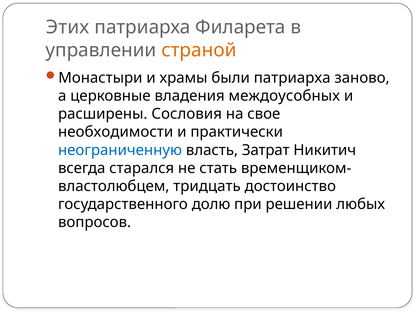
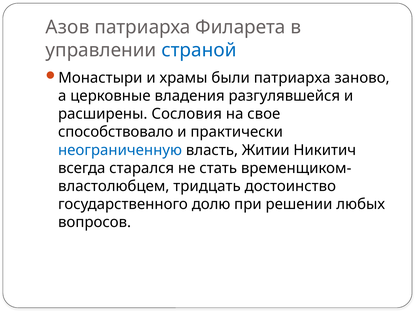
Этих: Этих -> Азов
страной colour: orange -> blue
междоусобных: междоусобных -> разгулявшейся
необходимости: необходимости -> способствовало
Затрат: Затрат -> Житии
